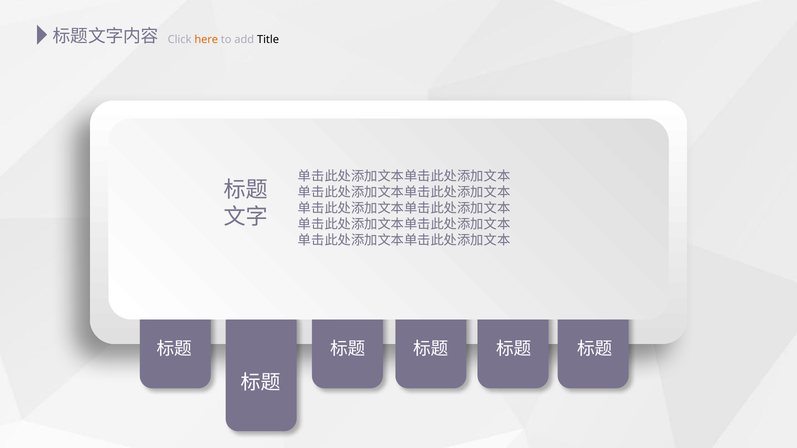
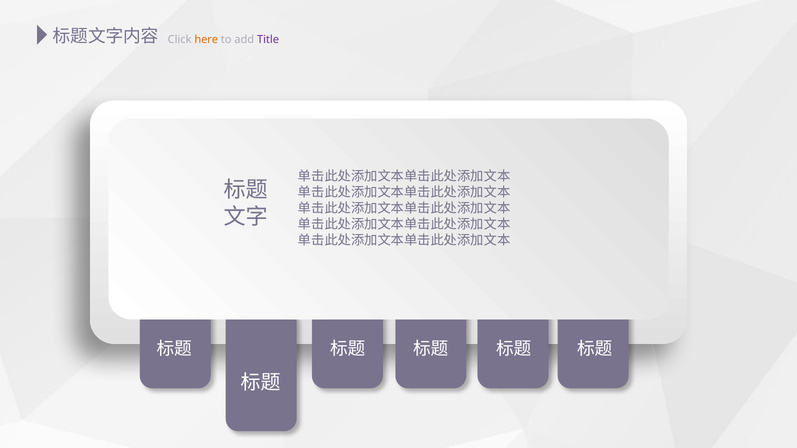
Title colour: black -> purple
